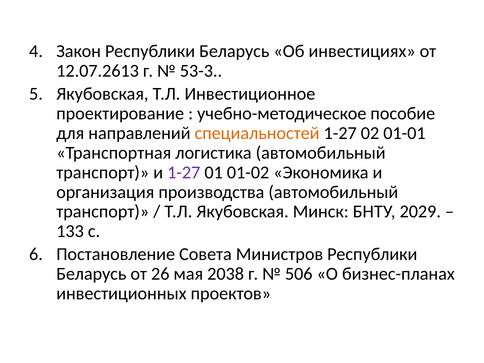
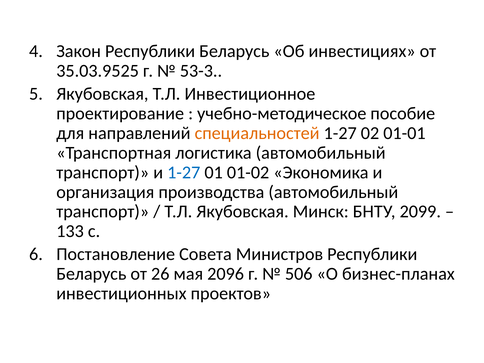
12.07.2613: 12.07.2613 -> 35.03.9525
1-27 at (184, 172) colour: purple -> blue
2029: 2029 -> 2099
2038: 2038 -> 2096
